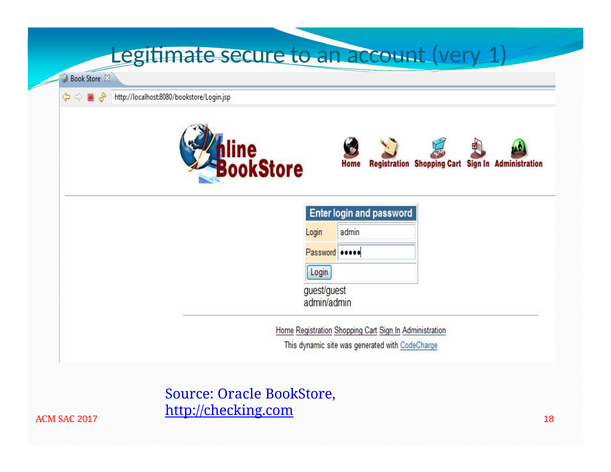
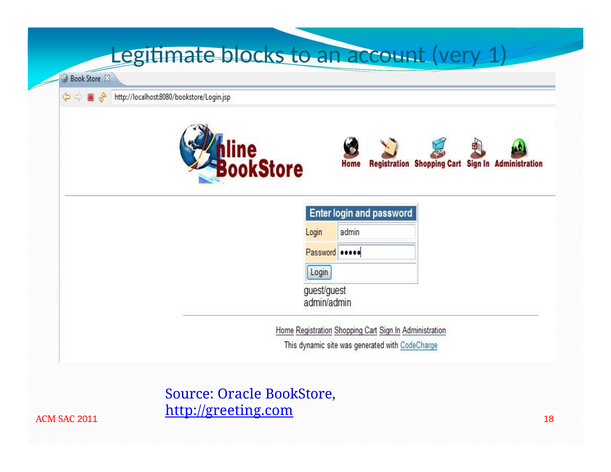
secure: secure -> blocks
http://checking.com: http://checking.com -> http://greeting.com
2017: 2017 -> 2011
